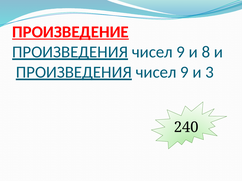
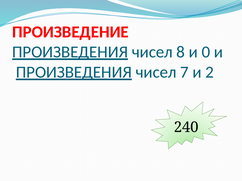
ПРОИЗВЕДЕНИЕ underline: present -> none
9 at (181, 52): 9 -> 8
8: 8 -> 0
9 at (184, 72): 9 -> 7
3: 3 -> 2
